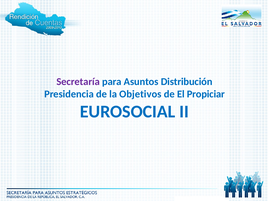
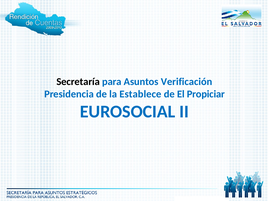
Secretaría colour: purple -> black
Distribución: Distribución -> Verificación
Objetivos: Objetivos -> Establece
